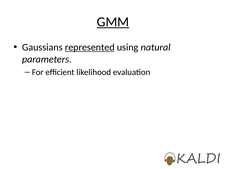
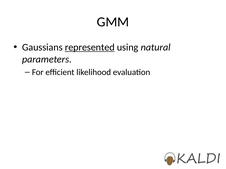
GMM underline: present -> none
